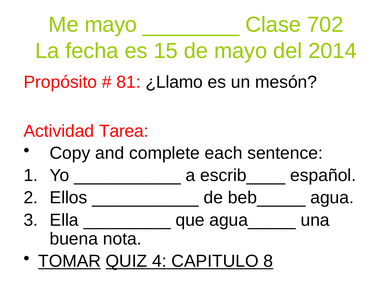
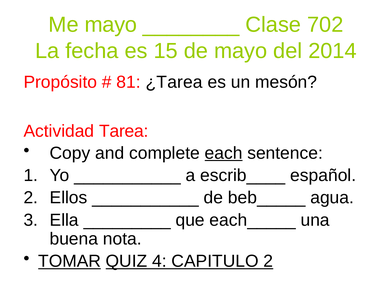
¿Llamo: ¿Llamo -> ¿Tarea
each underline: none -> present
agua_____: agua_____ -> each_____
CAPITULO 8: 8 -> 2
